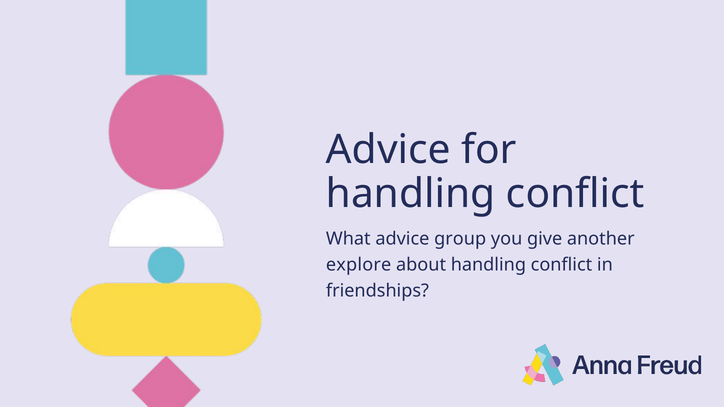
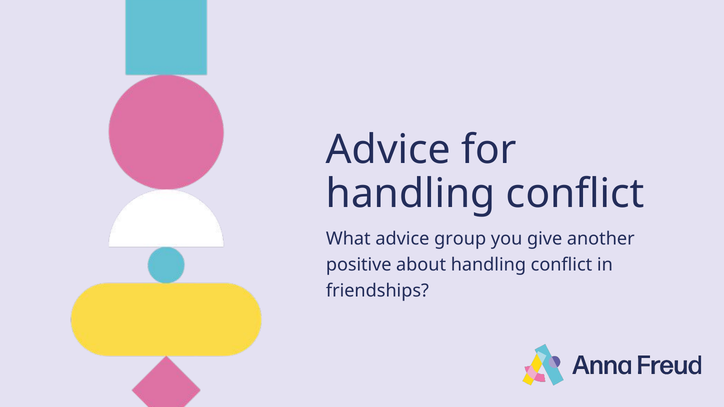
explore: explore -> positive
